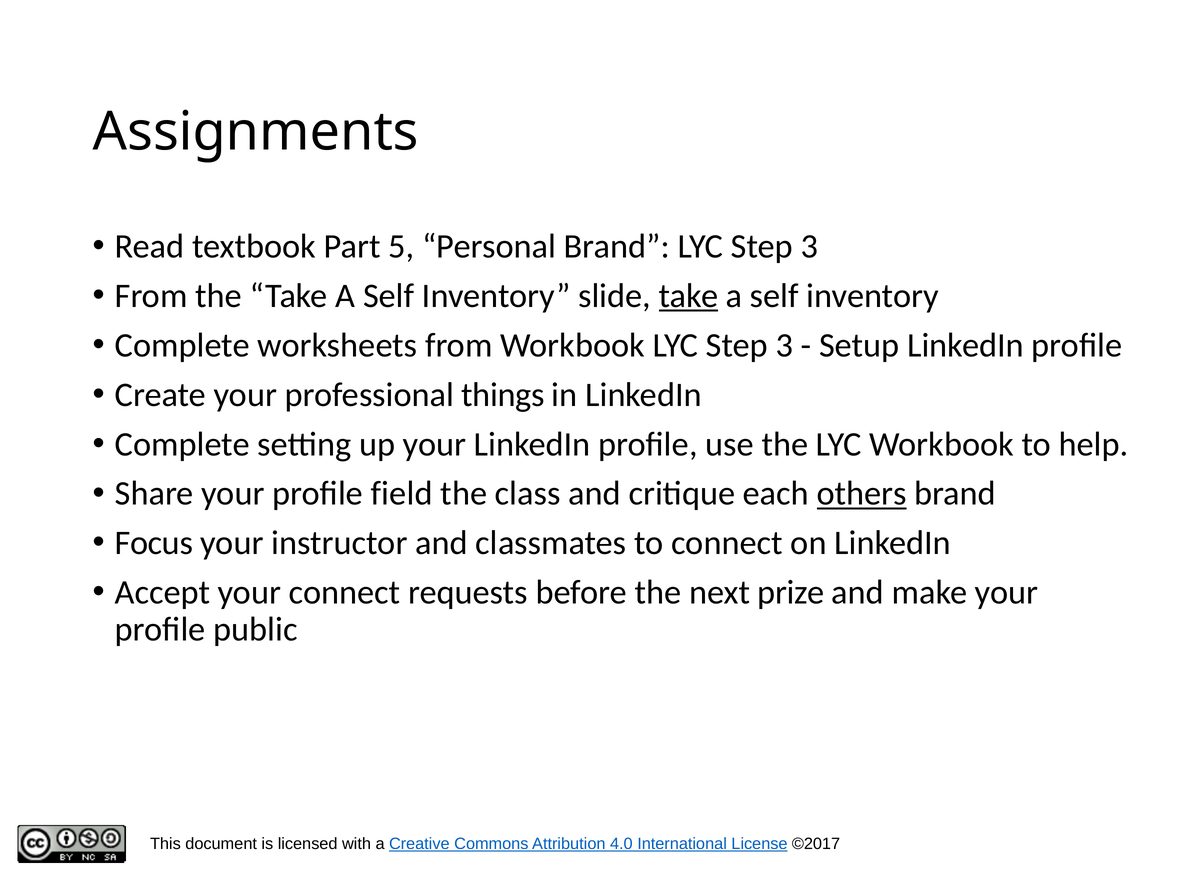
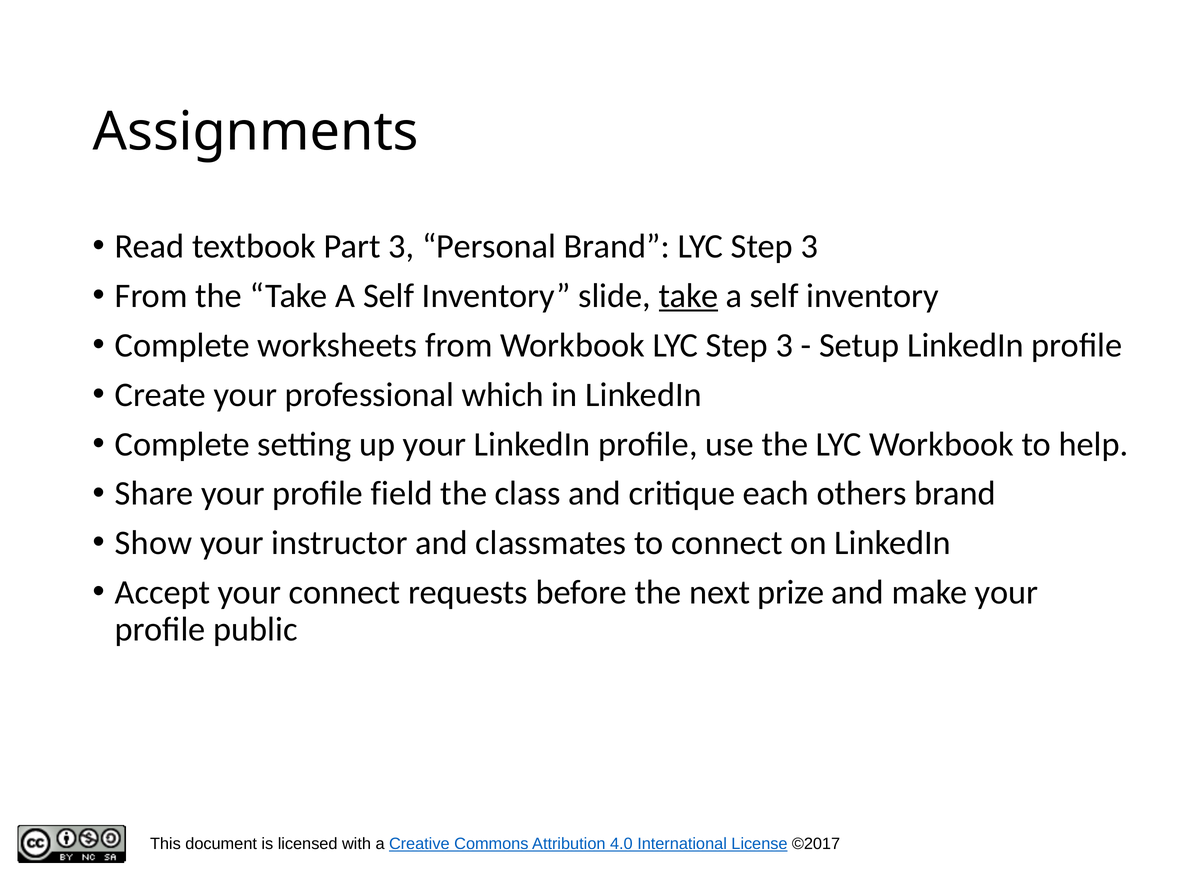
Part 5: 5 -> 3
things: things -> which
others underline: present -> none
Focus: Focus -> Show
